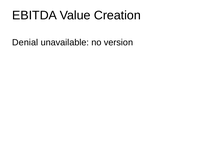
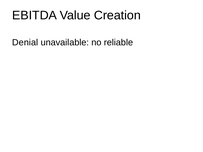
version: version -> reliable
